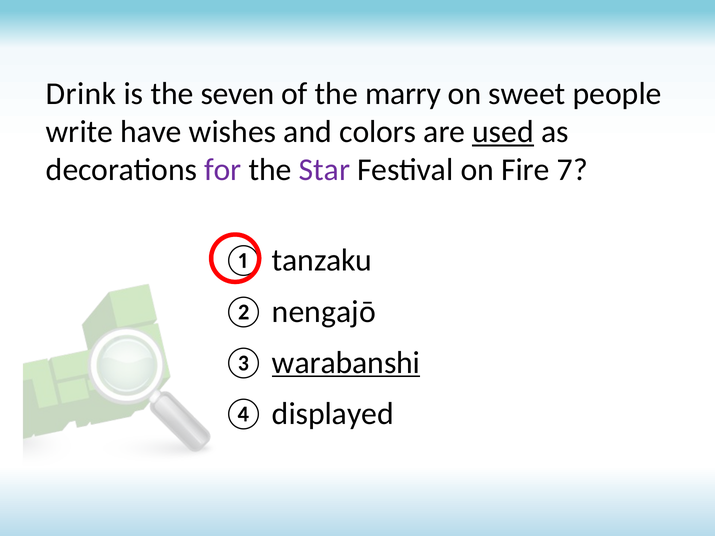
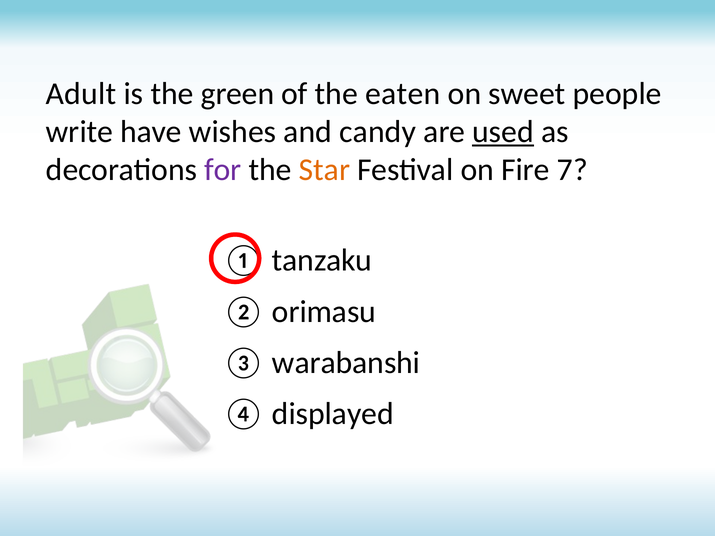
Drink: Drink -> Adult
seven: seven -> green
marry: marry -> eaten
colors: colors -> candy
Star colour: purple -> orange
nengajō: nengajō -> orimasu
warabanshi underline: present -> none
